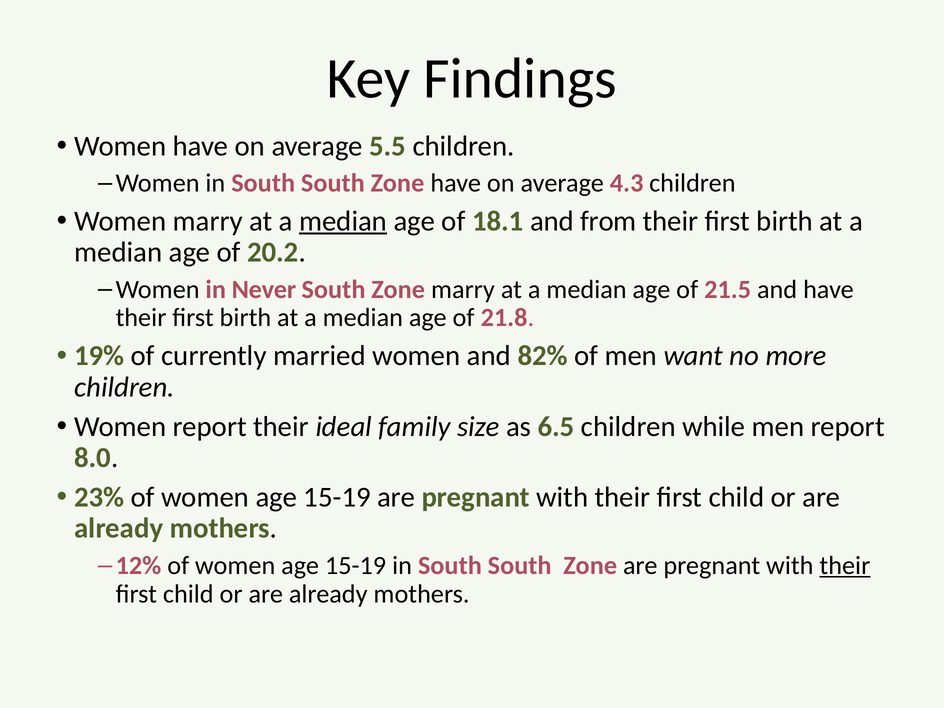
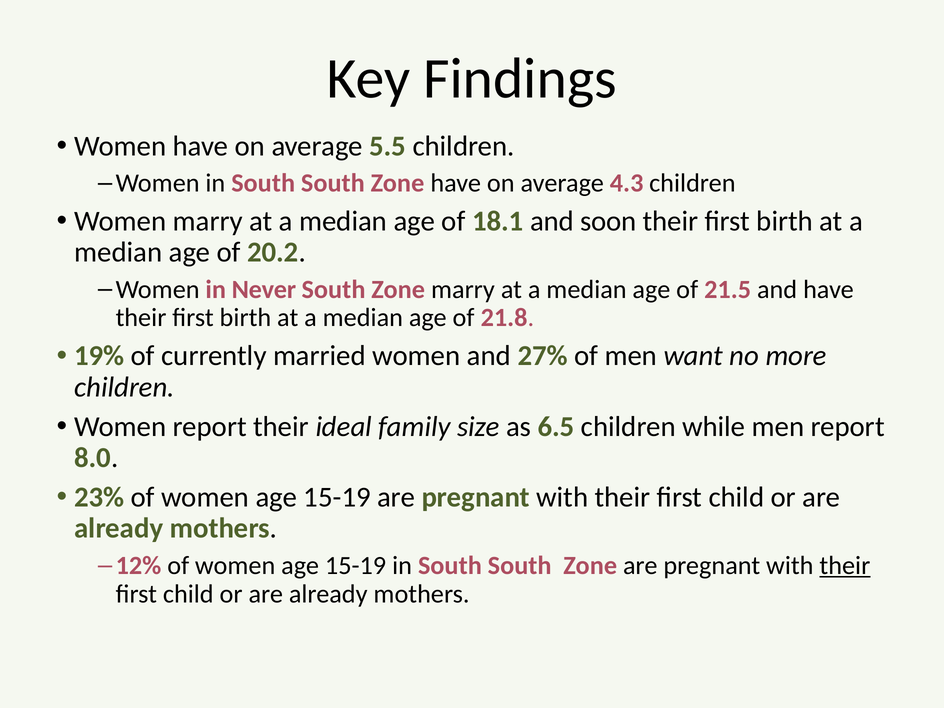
median at (343, 221) underline: present -> none
from: from -> soon
82%: 82% -> 27%
